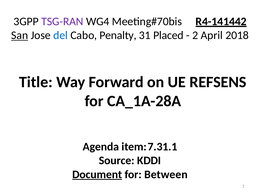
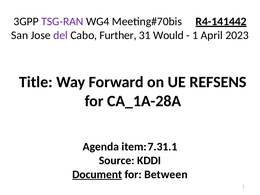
San underline: present -> none
del colour: blue -> purple
Penalty: Penalty -> Further
Placed: Placed -> Would
2 at (195, 35): 2 -> 1
2018: 2018 -> 2023
